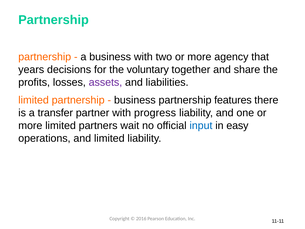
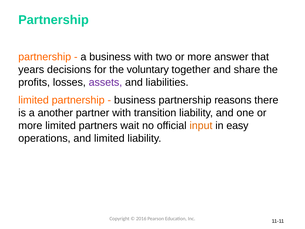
agency: agency -> answer
features: features -> reasons
transfer: transfer -> another
progress: progress -> transition
input colour: blue -> orange
